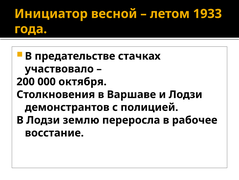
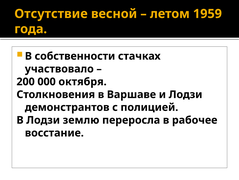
Инициатор: Инициатор -> Отсутствие
1933: 1933 -> 1959
предательстве: предательстве -> собственности
